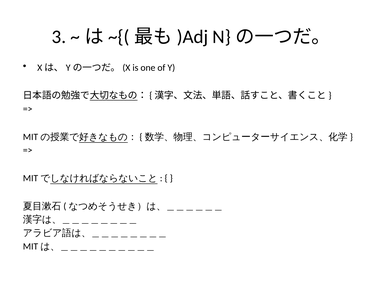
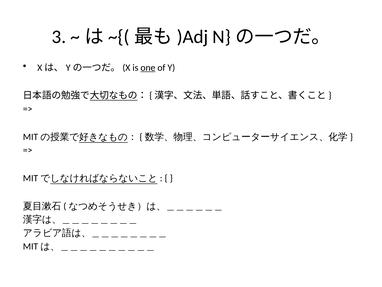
one underline: none -> present
